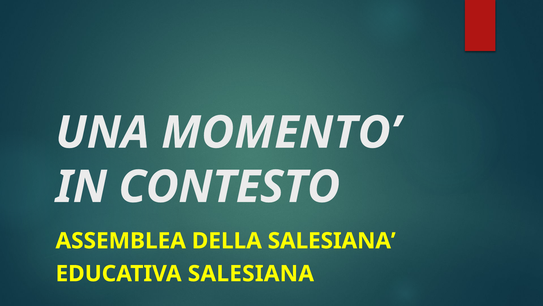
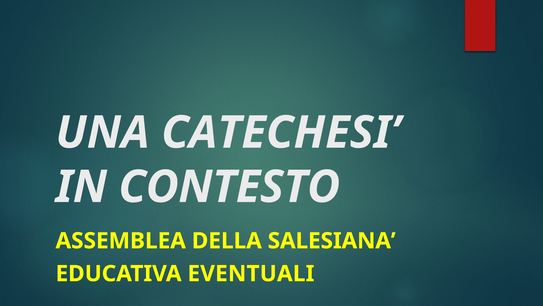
MOMENTO: MOMENTO -> CATECHESI
EDUCATIVA SALESIANA: SALESIANA -> EVENTUALI
